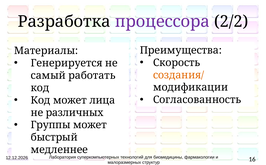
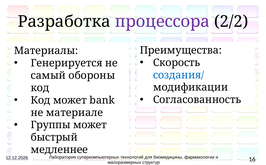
создания/ colour: orange -> blue
работать: работать -> обороны
лица: лица -> bank
различных: различных -> материале
